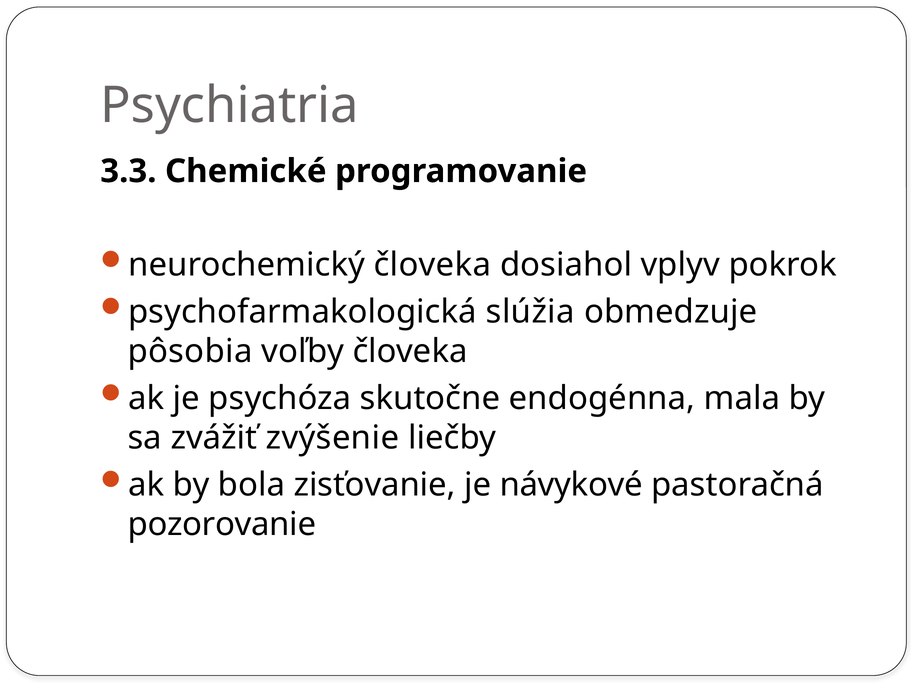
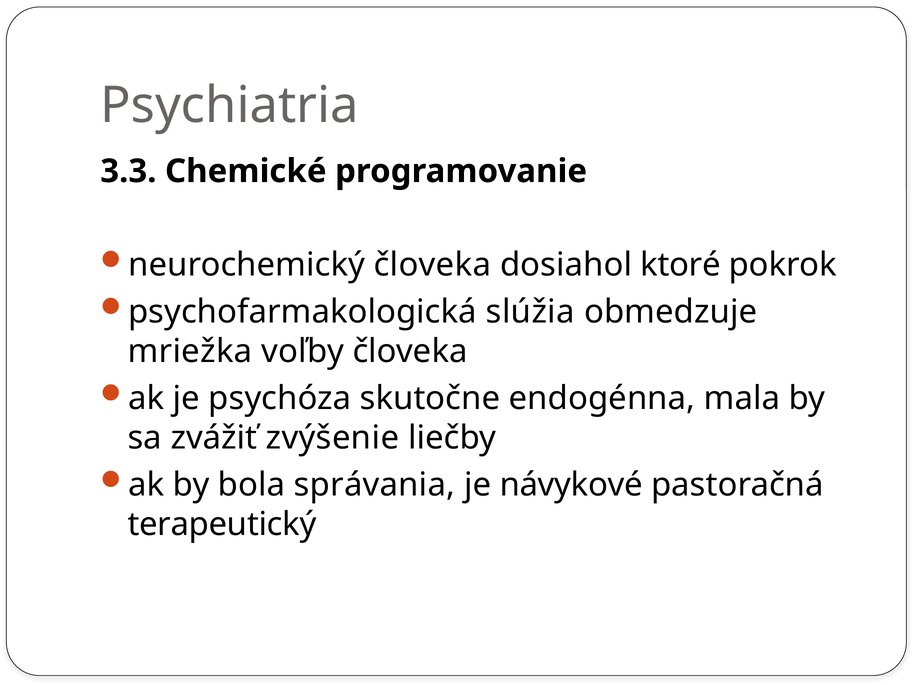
vplyv: vplyv -> ktoré
pôsobia: pôsobia -> mriežka
zisťovanie: zisťovanie -> správania
pozorovanie: pozorovanie -> terapeutický
